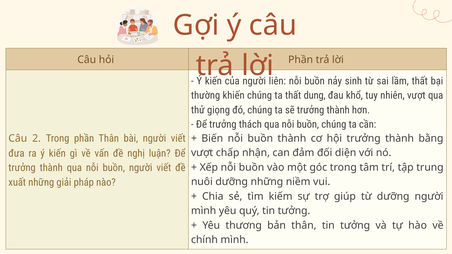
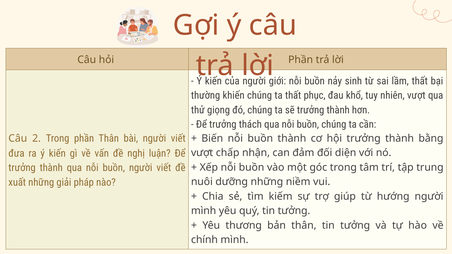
liên: liên -> giới
dung: dung -> phục
từ dưỡng: dưỡng -> hướng
